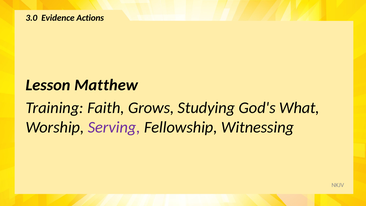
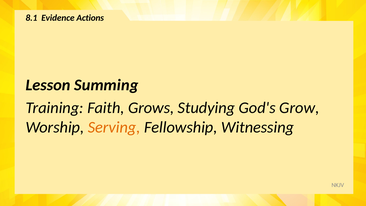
3.0: 3.0 -> 8.1
Matthew: Matthew -> Summing
What: What -> Grow
Serving colour: purple -> orange
